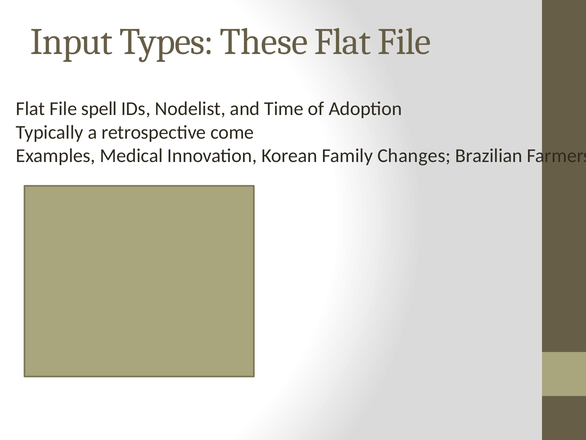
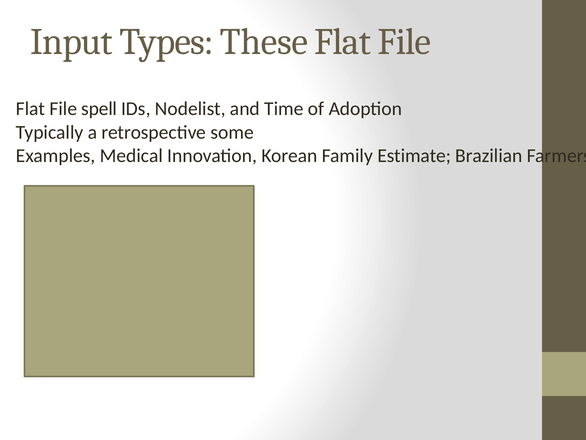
come: come -> some
Changes: Changes -> Estimate
